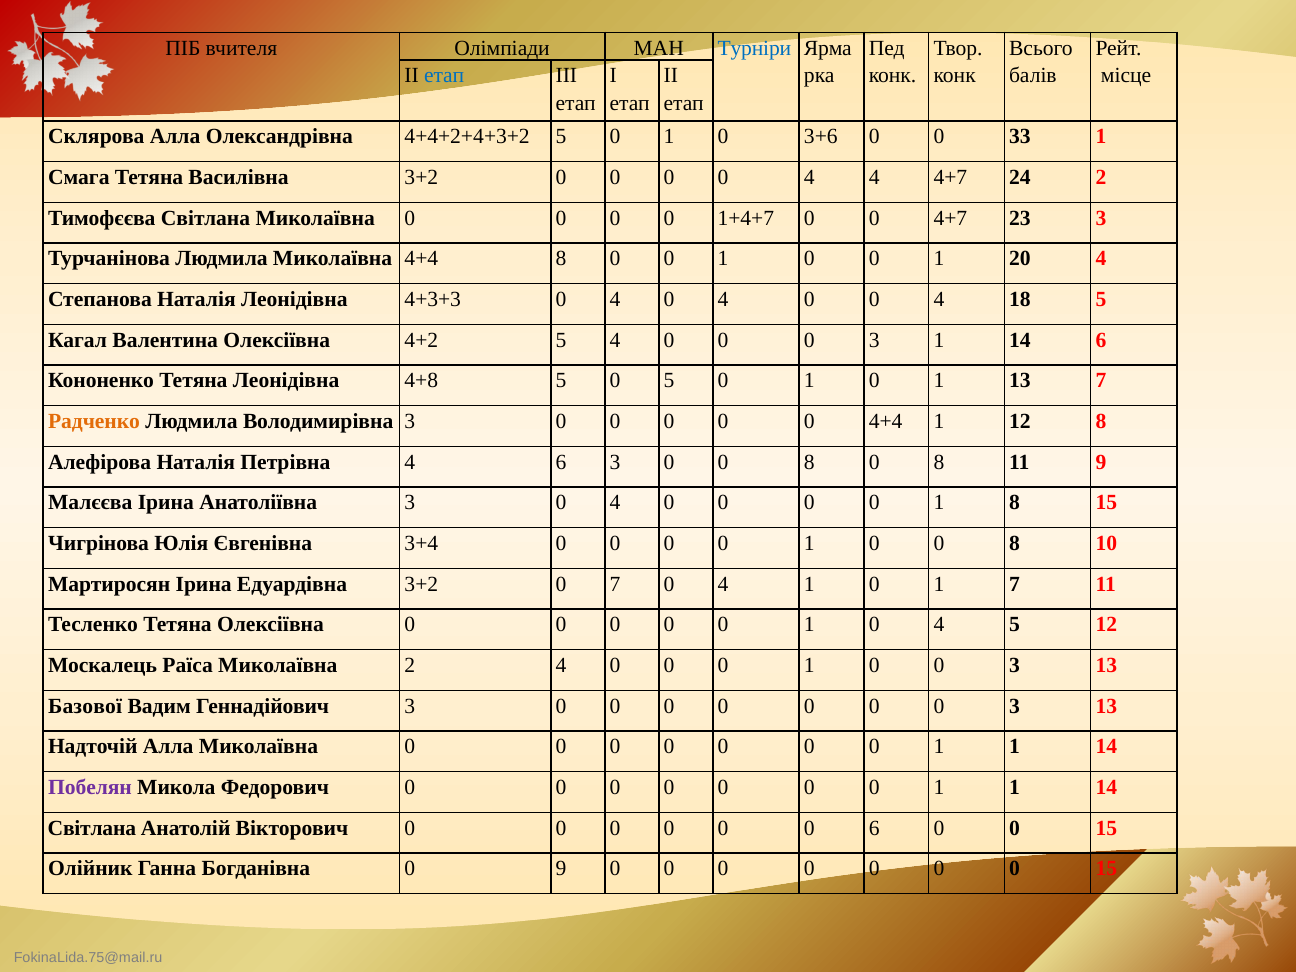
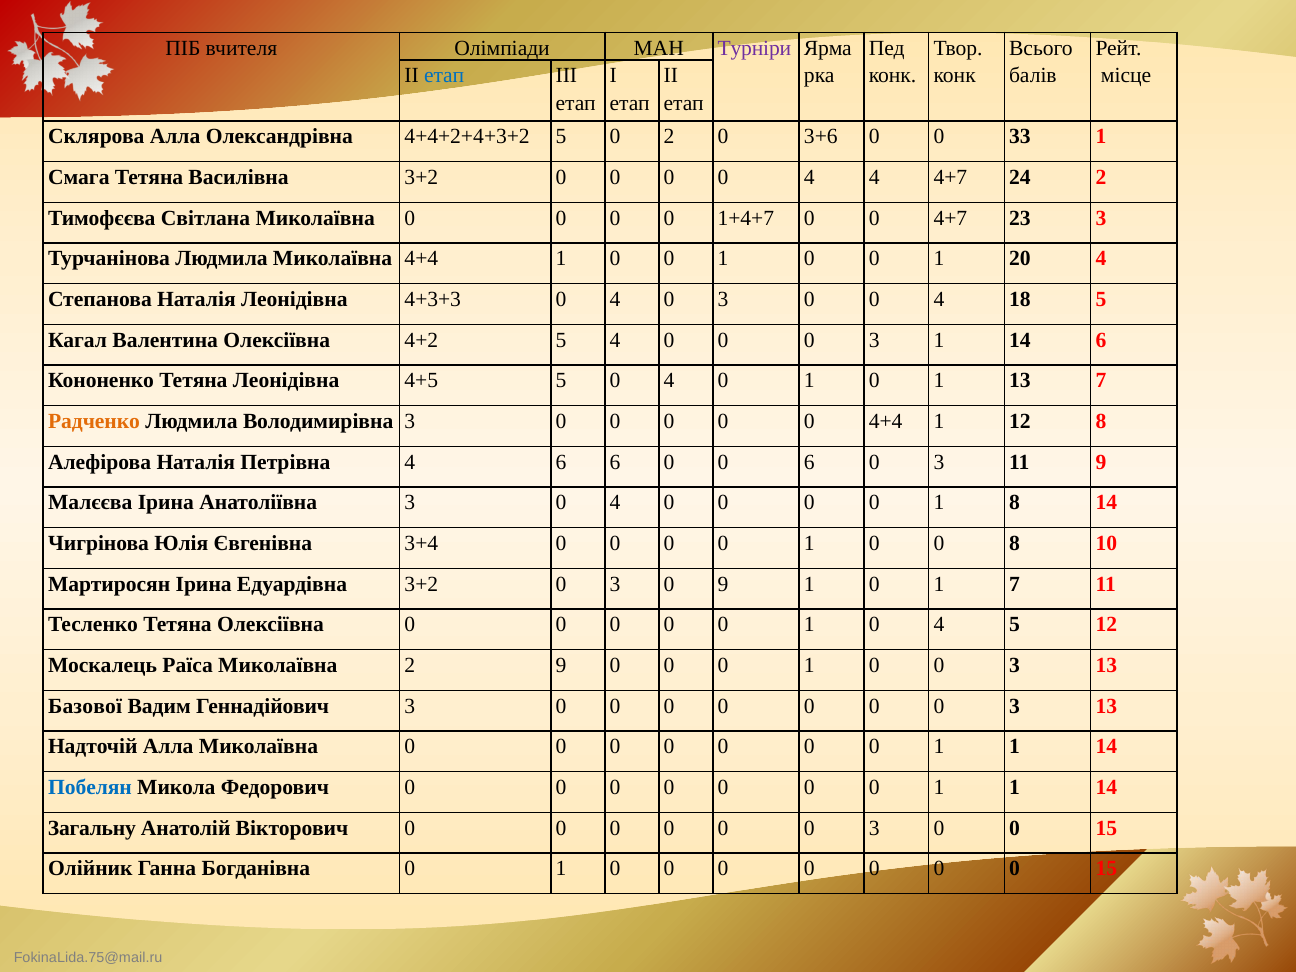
Турніри colour: blue -> purple
4+4+2+4+3+2 5 0 1: 1 -> 2
Миколаївна 4+4 8: 8 -> 1
4 0 4: 4 -> 3
4+8: 4+8 -> 4+5
5 0 5: 5 -> 4
6 3: 3 -> 6
8 at (809, 462): 8 -> 6
8 at (939, 462): 8 -> 3
8 15: 15 -> 14
3+2 0 7: 7 -> 3
4 at (723, 584): 4 -> 9
2 4: 4 -> 9
Побелян colour: purple -> blue
Світлана at (92, 828): Світлана -> Загальну
6 at (874, 828): 6 -> 3
Богданівна 0 9: 9 -> 1
